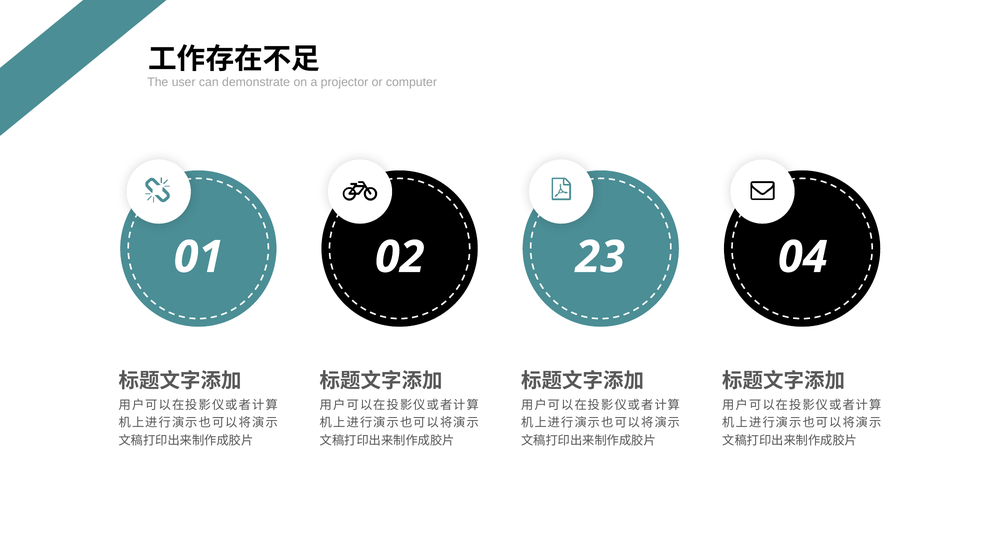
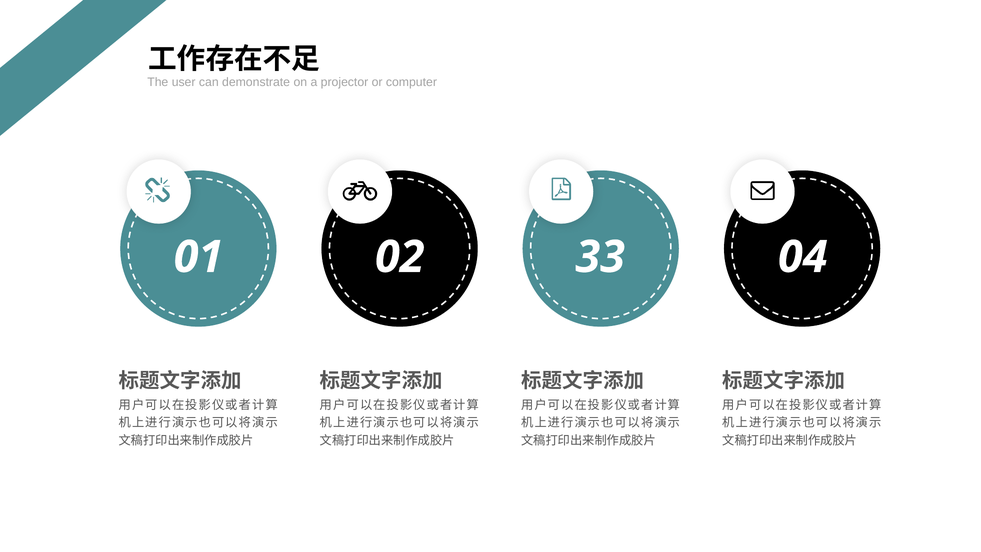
23: 23 -> 33
